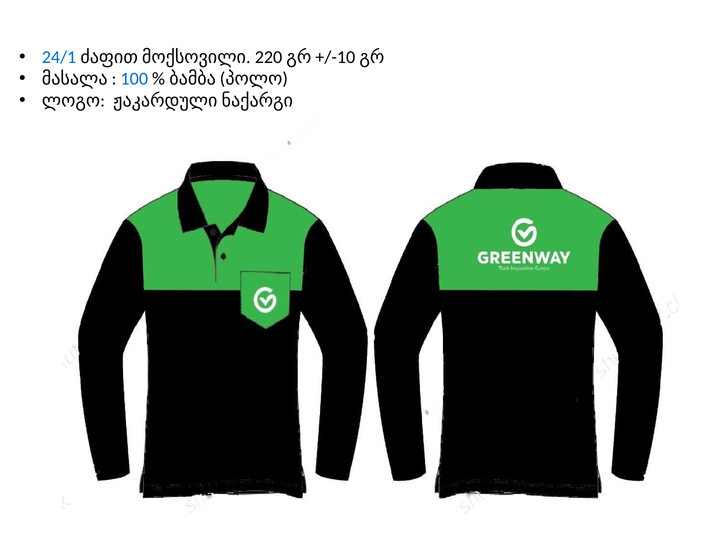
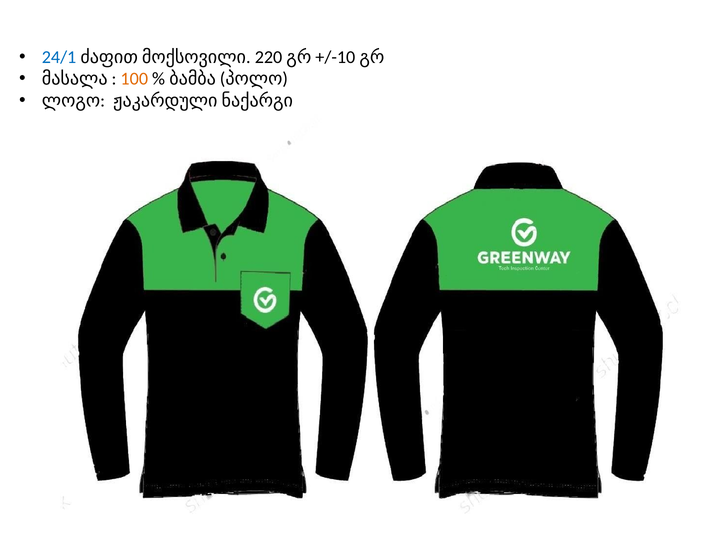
100 colour: blue -> orange
